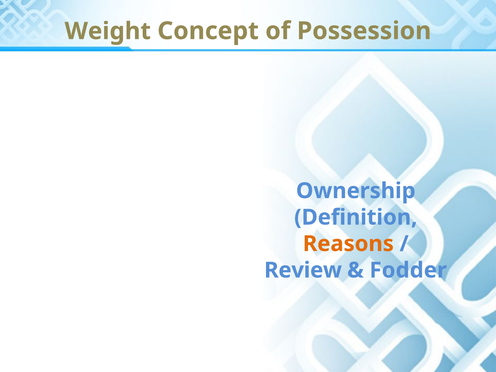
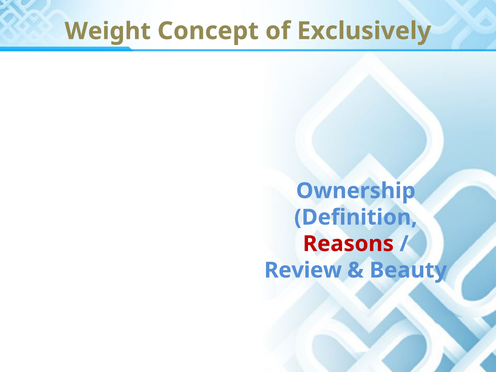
Possession: Possession -> Exclusively
Reasons colour: orange -> red
Fodder: Fodder -> Beauty
